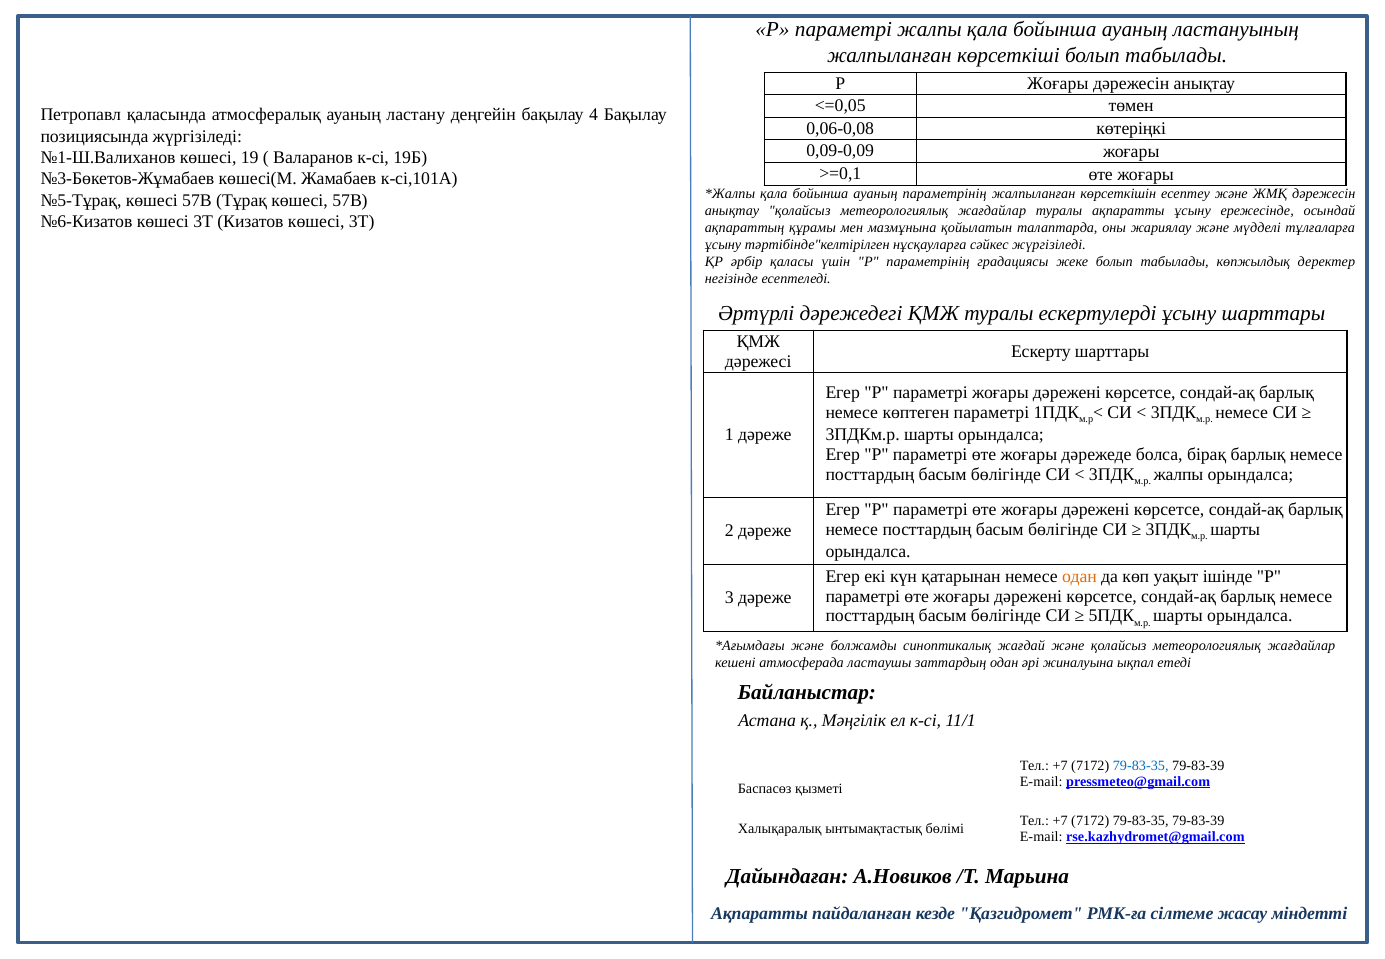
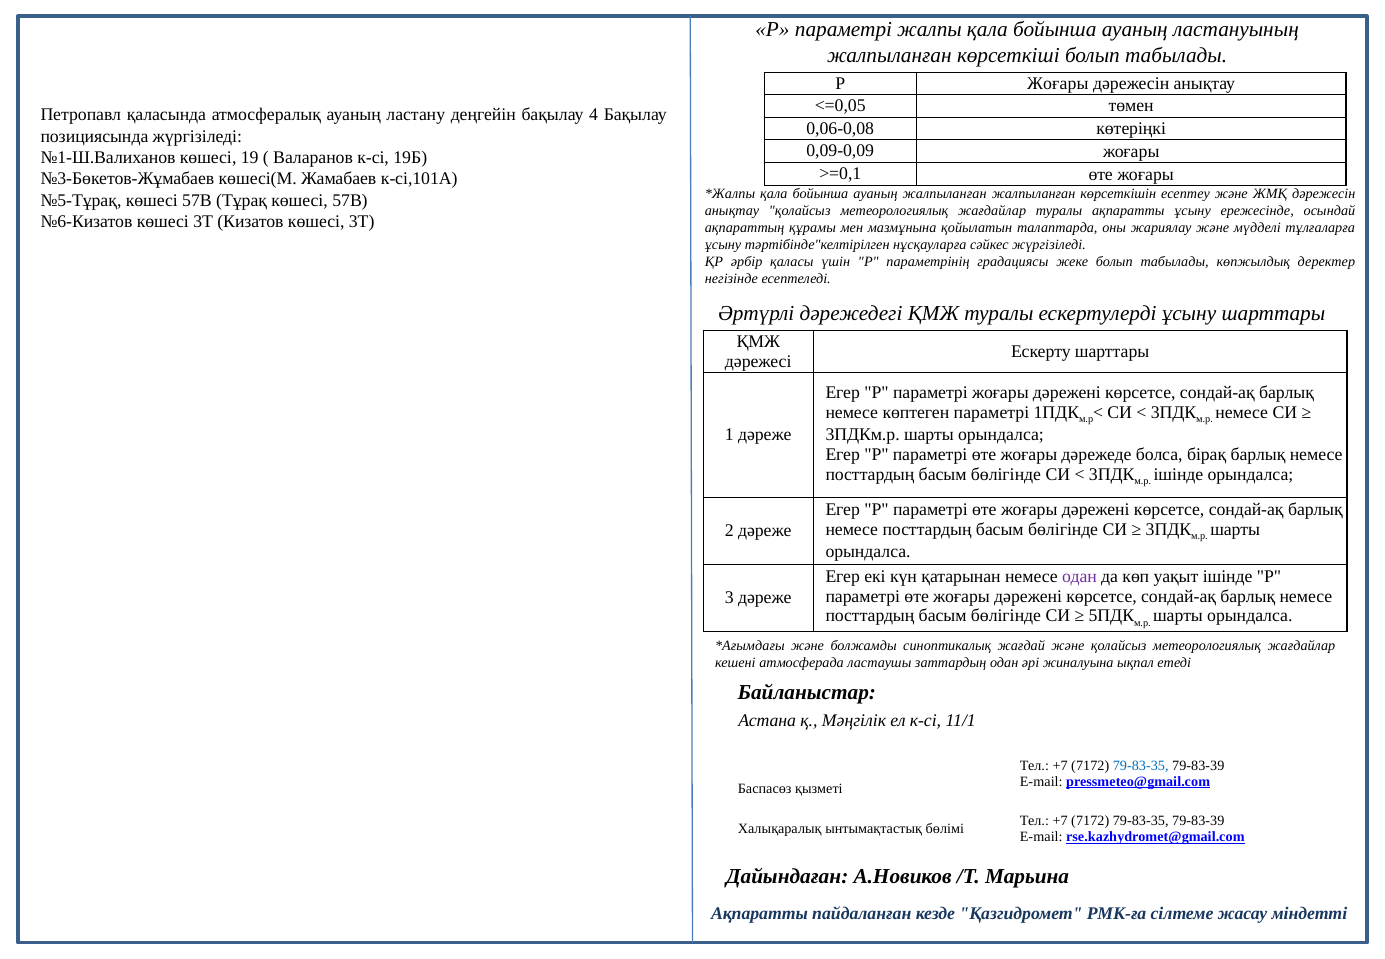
ауаның параметрінің: параметрінің -> жалпыланған
жалпы at (1179, 474): жалпы -> ішінде
одан at (1079, 577) colour: orange -> purple
